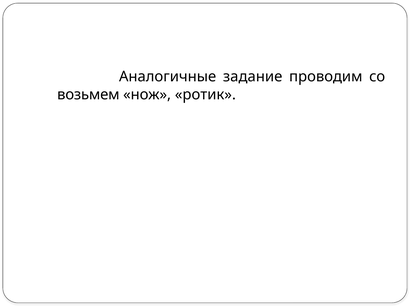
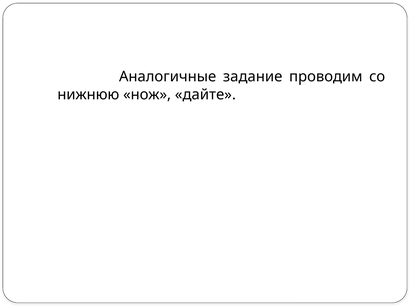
возьмем: возьмем -> нижнюю
ротик: ротик -> дайте
